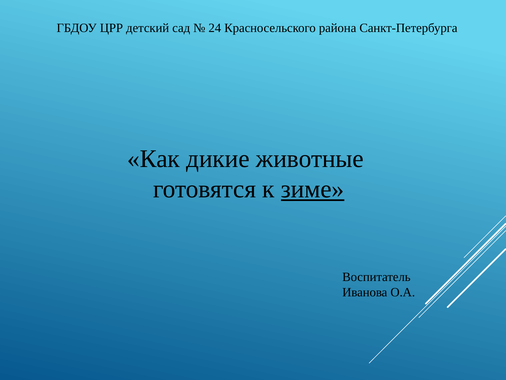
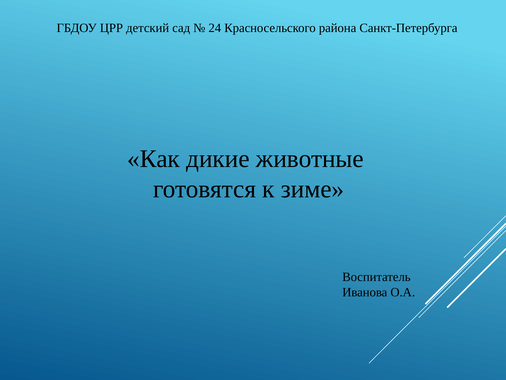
зиме underline: present -> none
